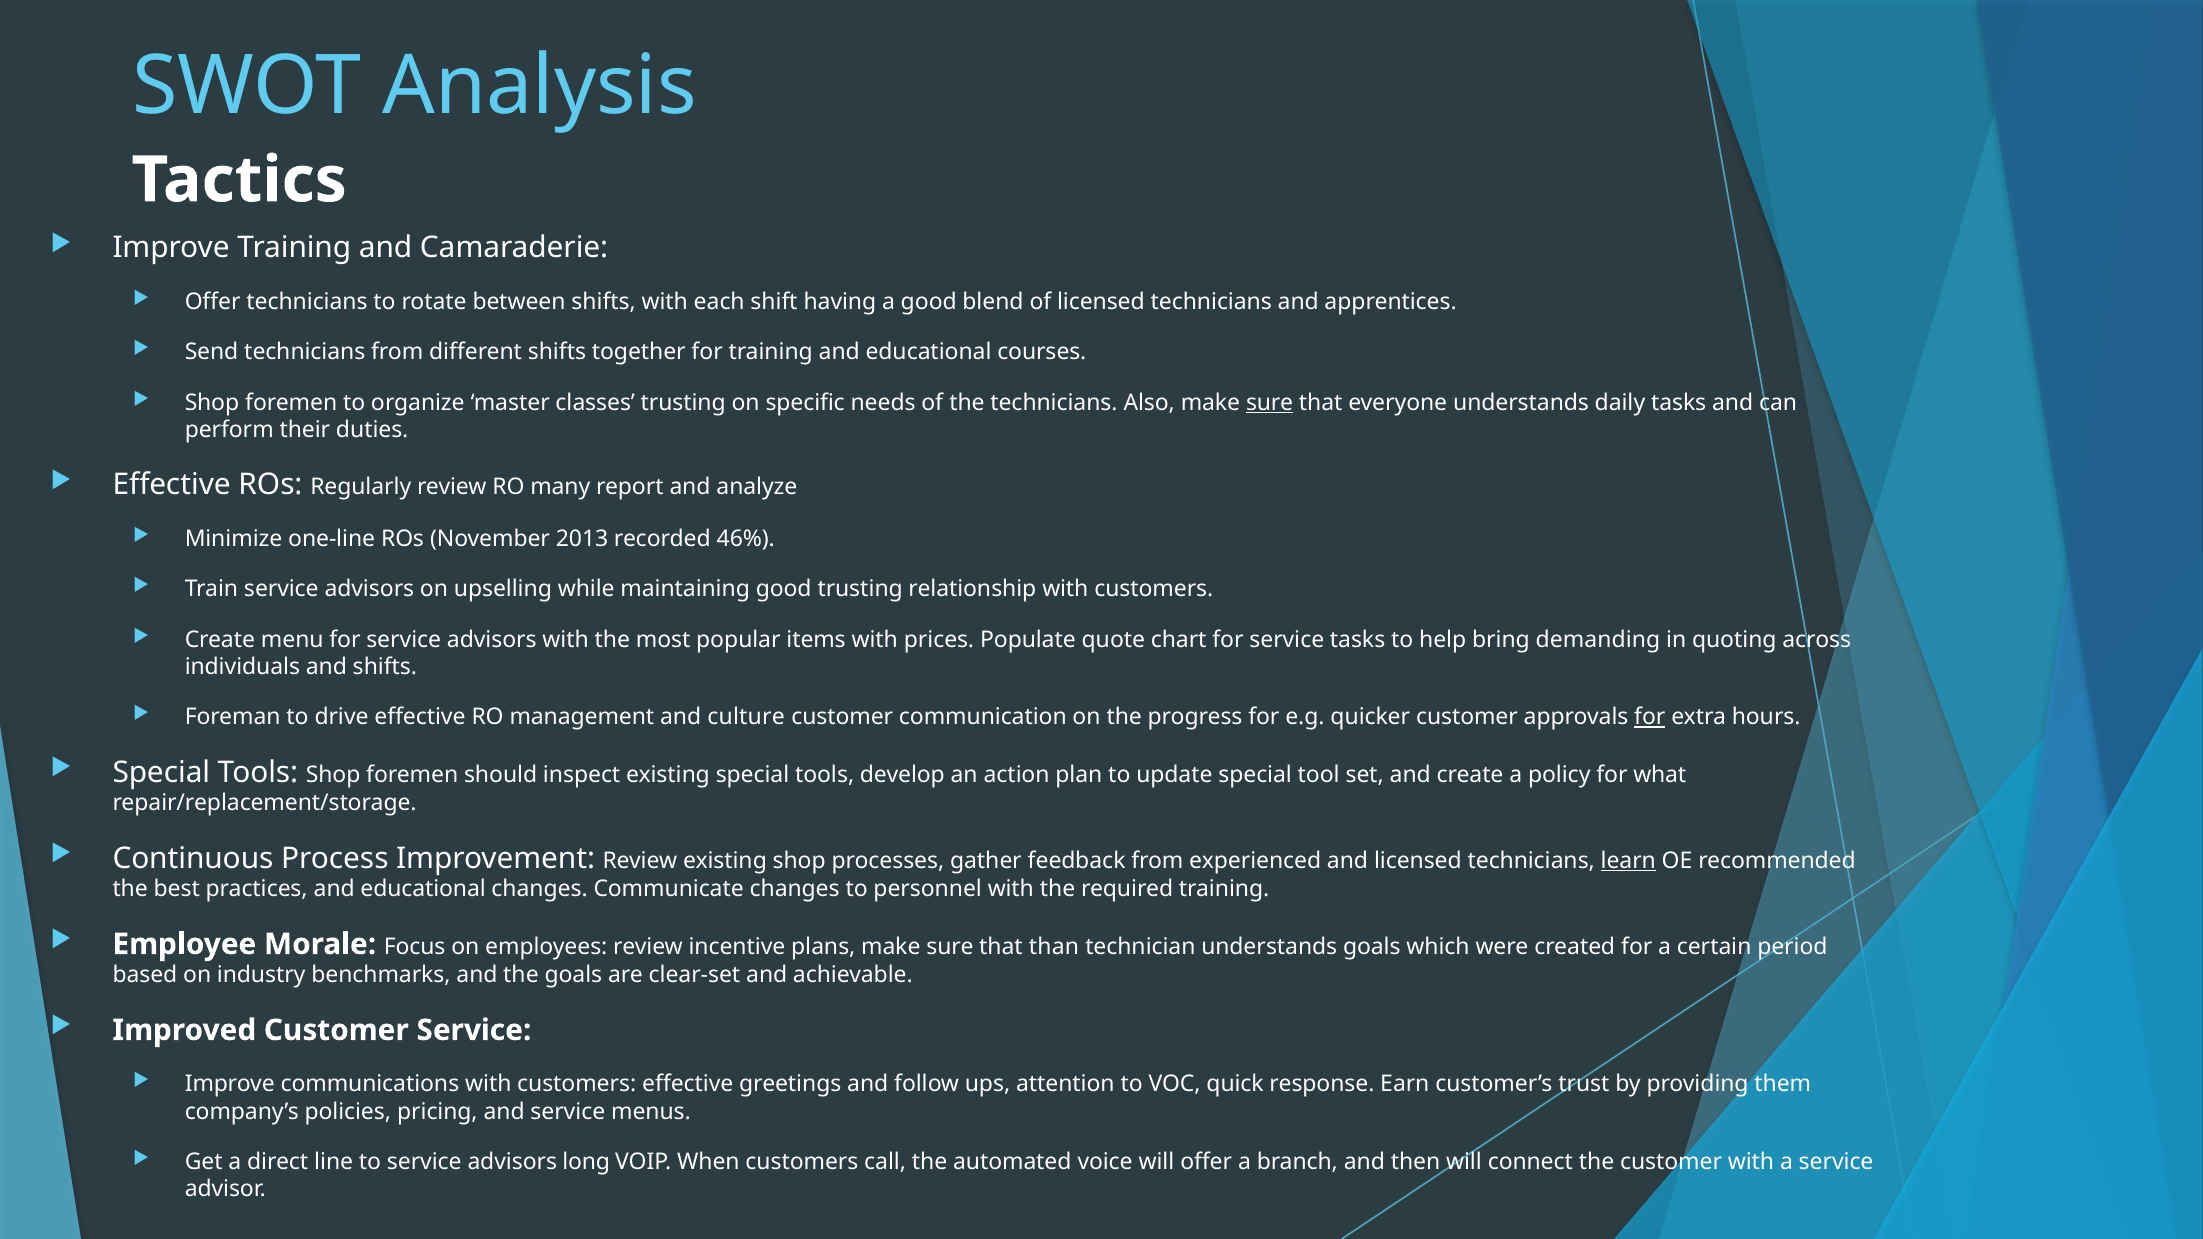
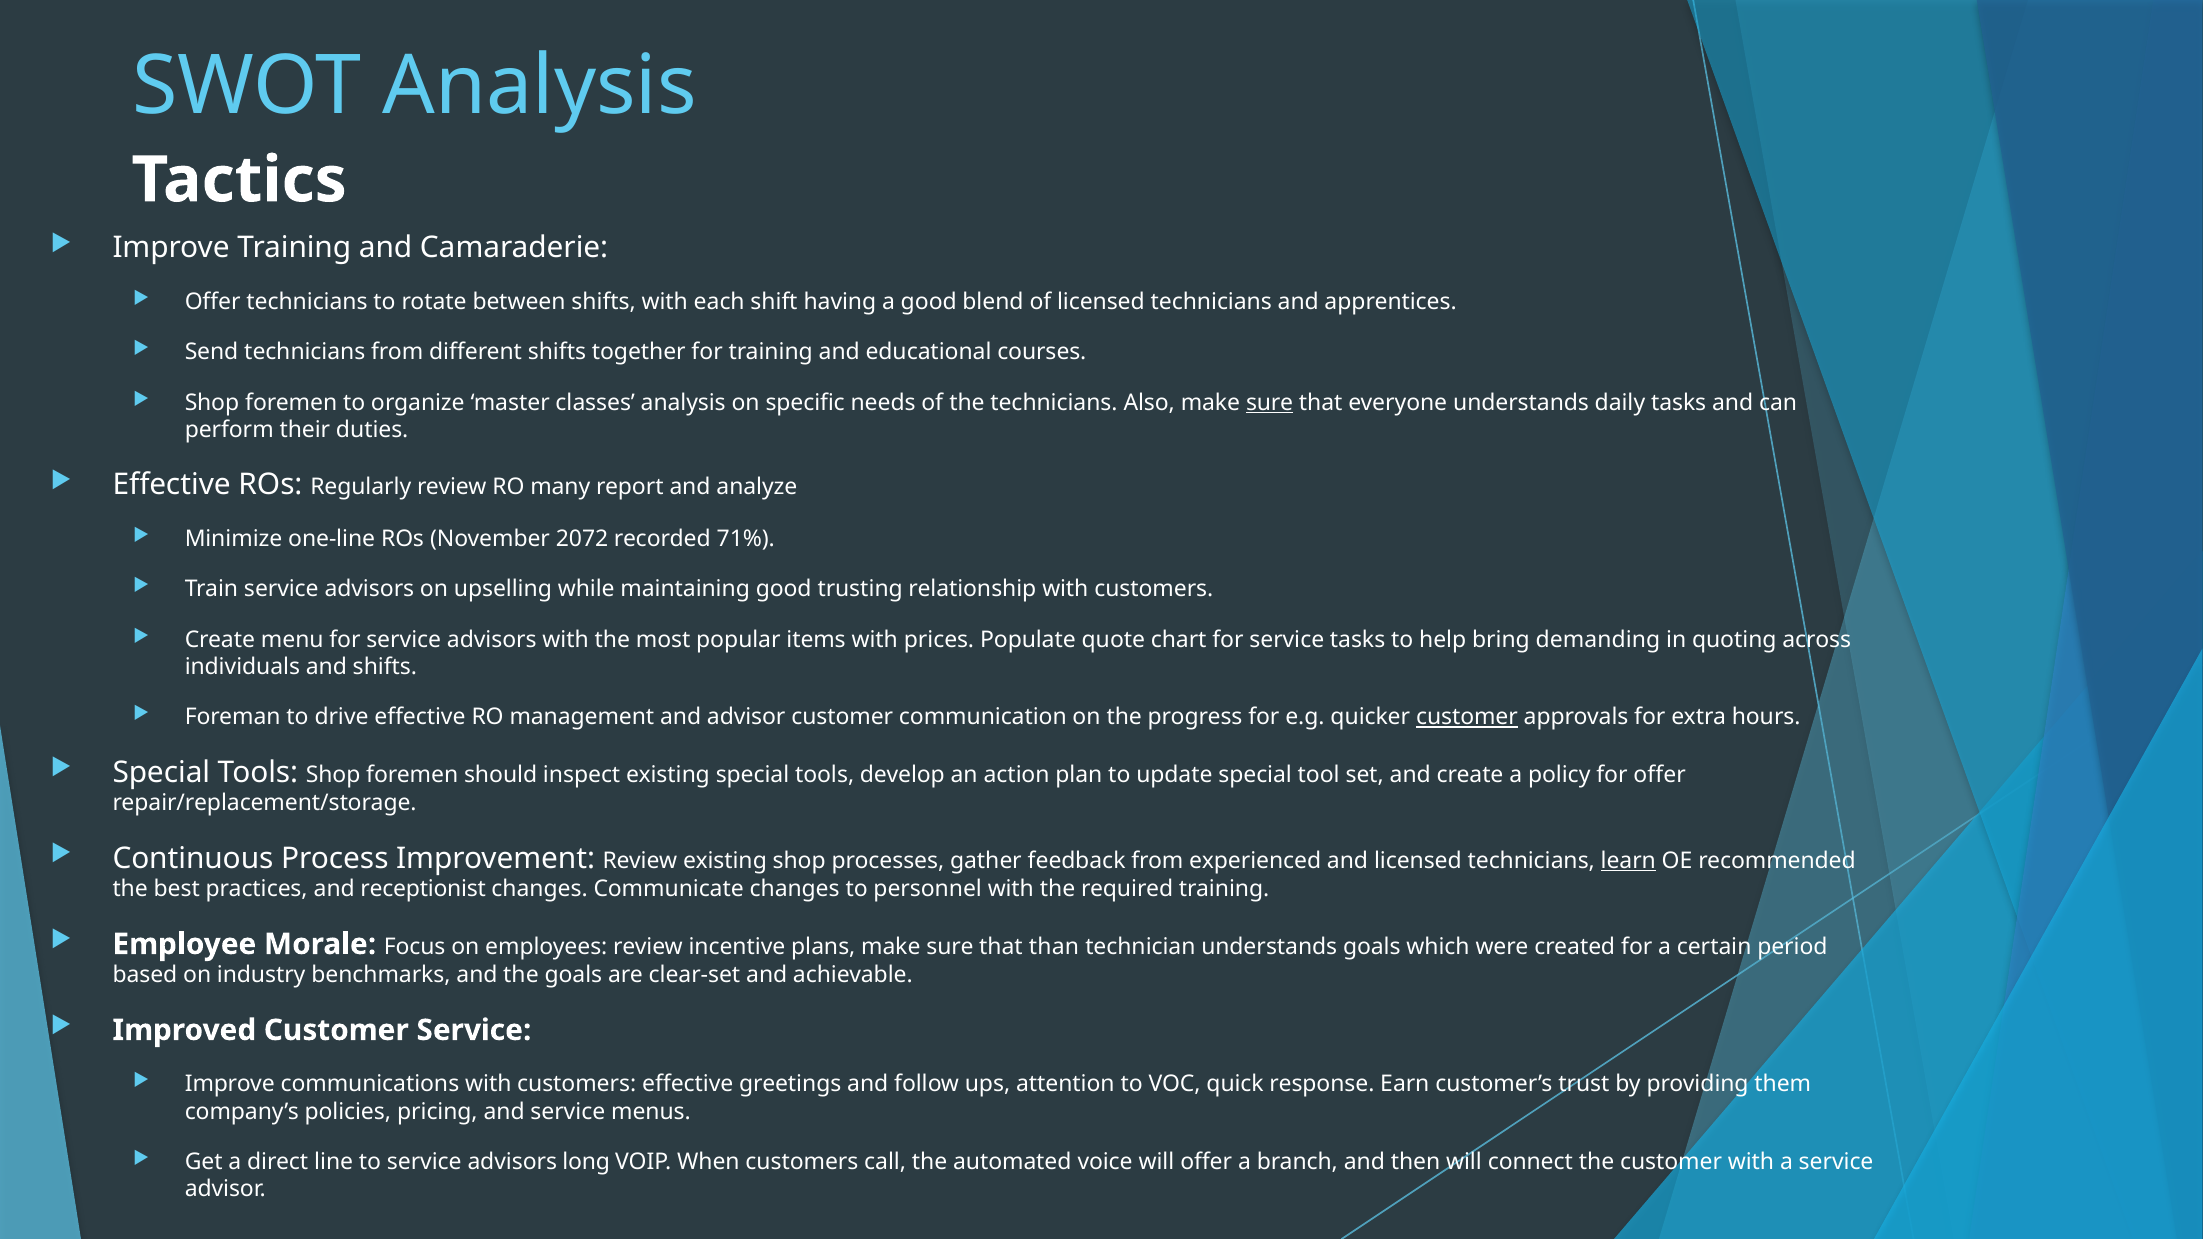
classes trusting: trusting -> analysis
2013: 2013 -> 2072
46%: 46% -> 71%
and culture: culture -> advisor
customer at (1467, 717) underline: none -> present
for at (1650, 717) underline: present -> none
for what: what -> offer
practices and educational: educational -> receptionist
